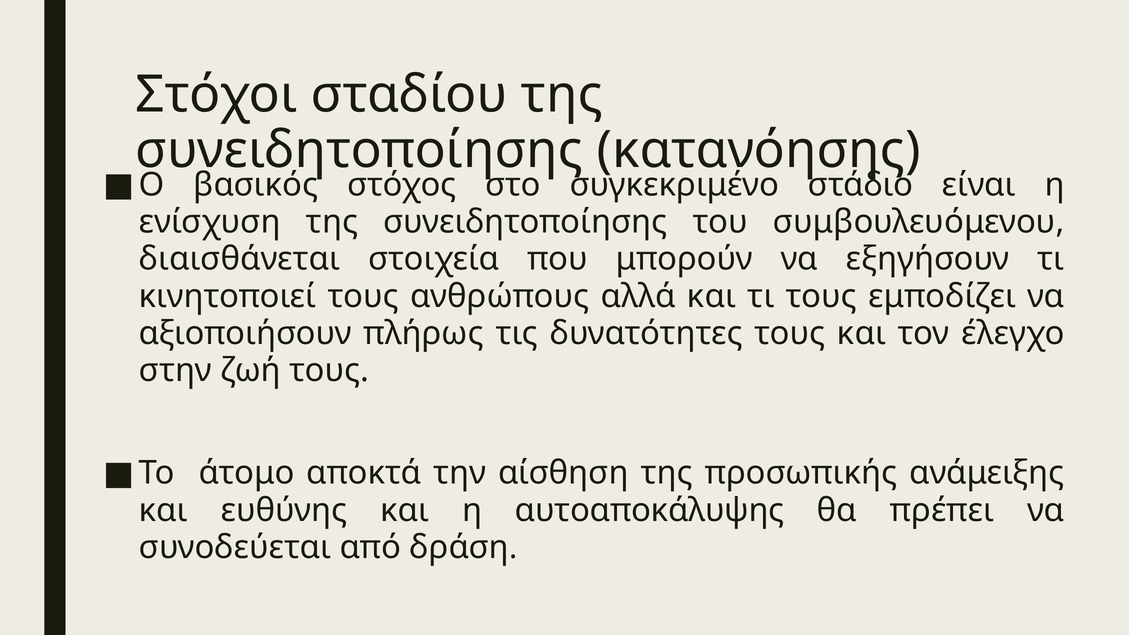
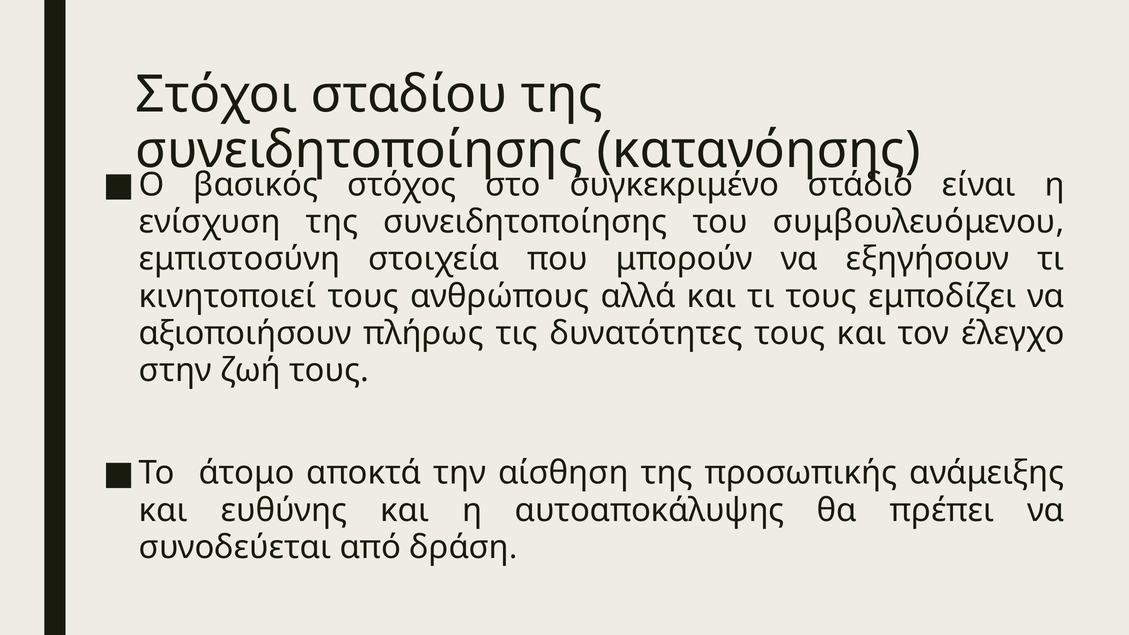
διαισθάνεται: διαισθάνεται -> εμπιστοσύνη
